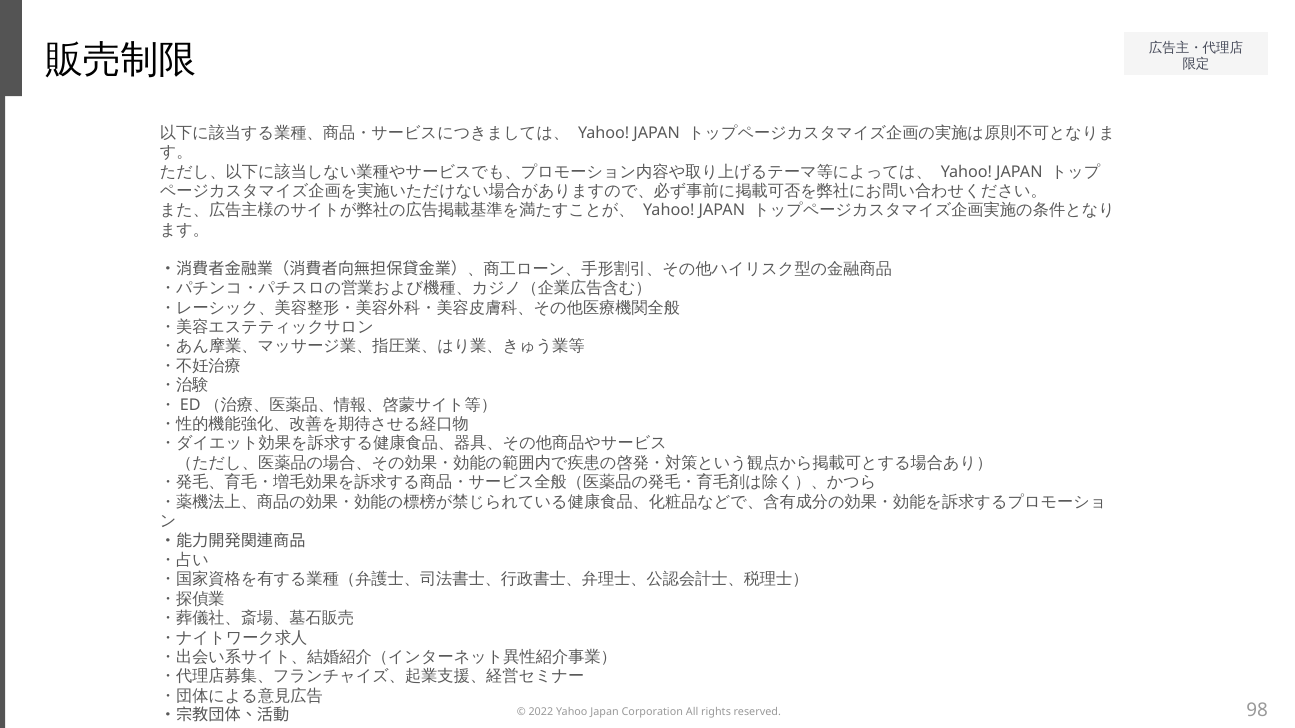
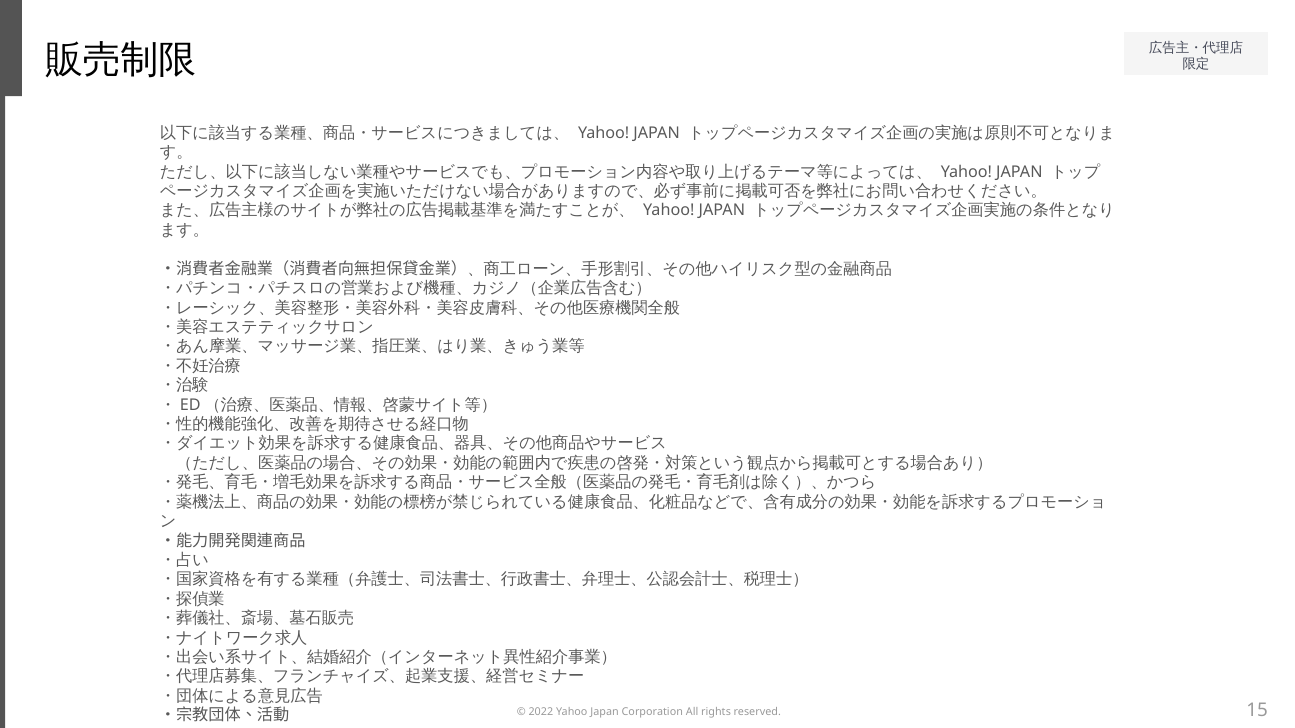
98: 98 -> 15
